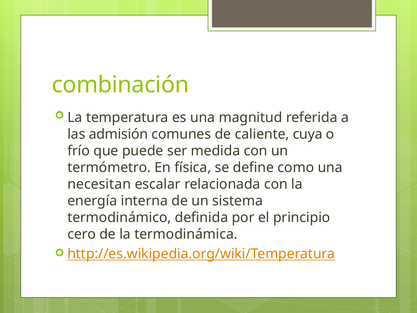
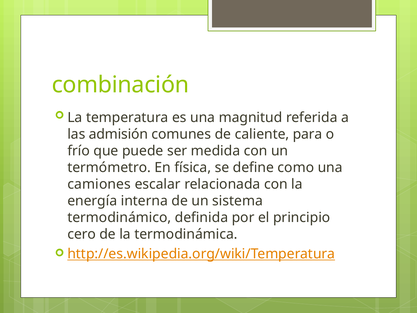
cuya: cuya -> para
necesitan: necesitan -> camiones
